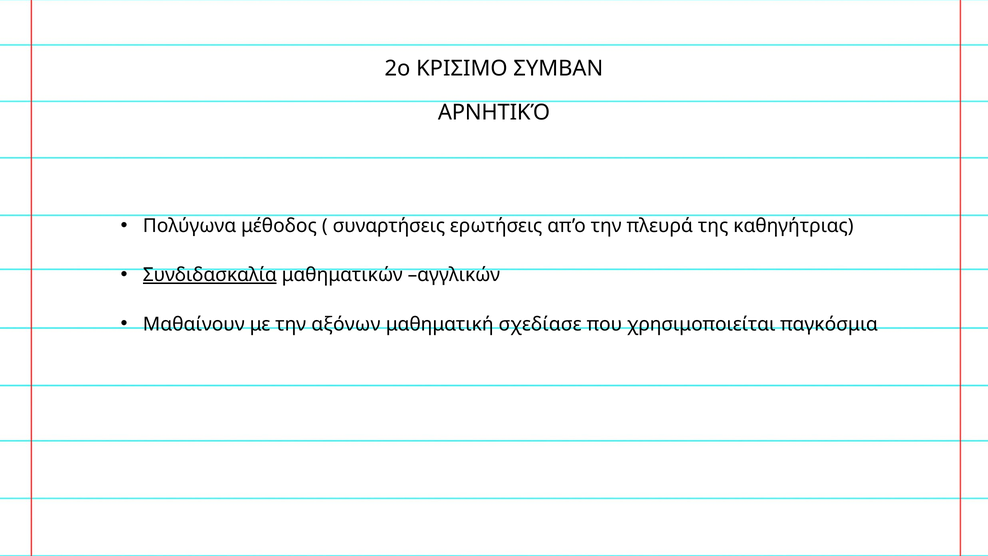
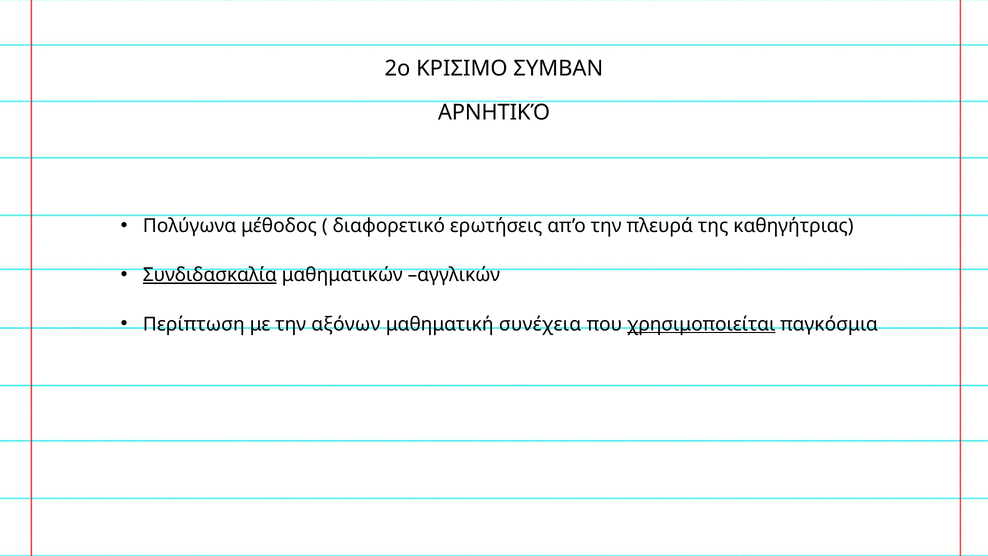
συναρτήσεις: συναρτήσεις -> διαφορετικό
Μαθαίνουν: Μαθαίνουν -> Περίπτωση
σχεδίασε: σχεδίασε -> συνέχεια
χρησιμοποιείται underline: none -> present
